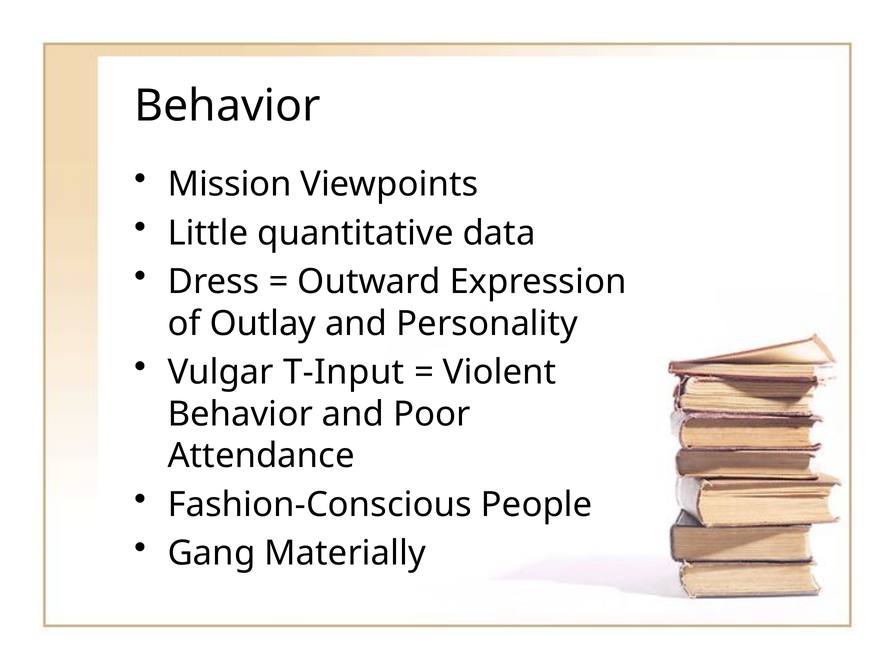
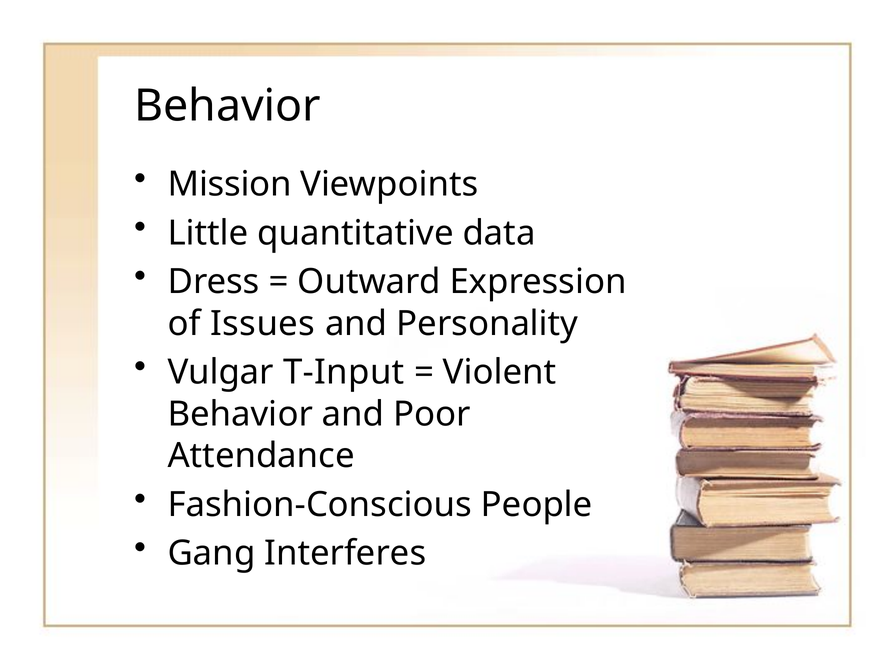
Outlay: Outlay -> Issues
Materially: Materially -> Interferes
